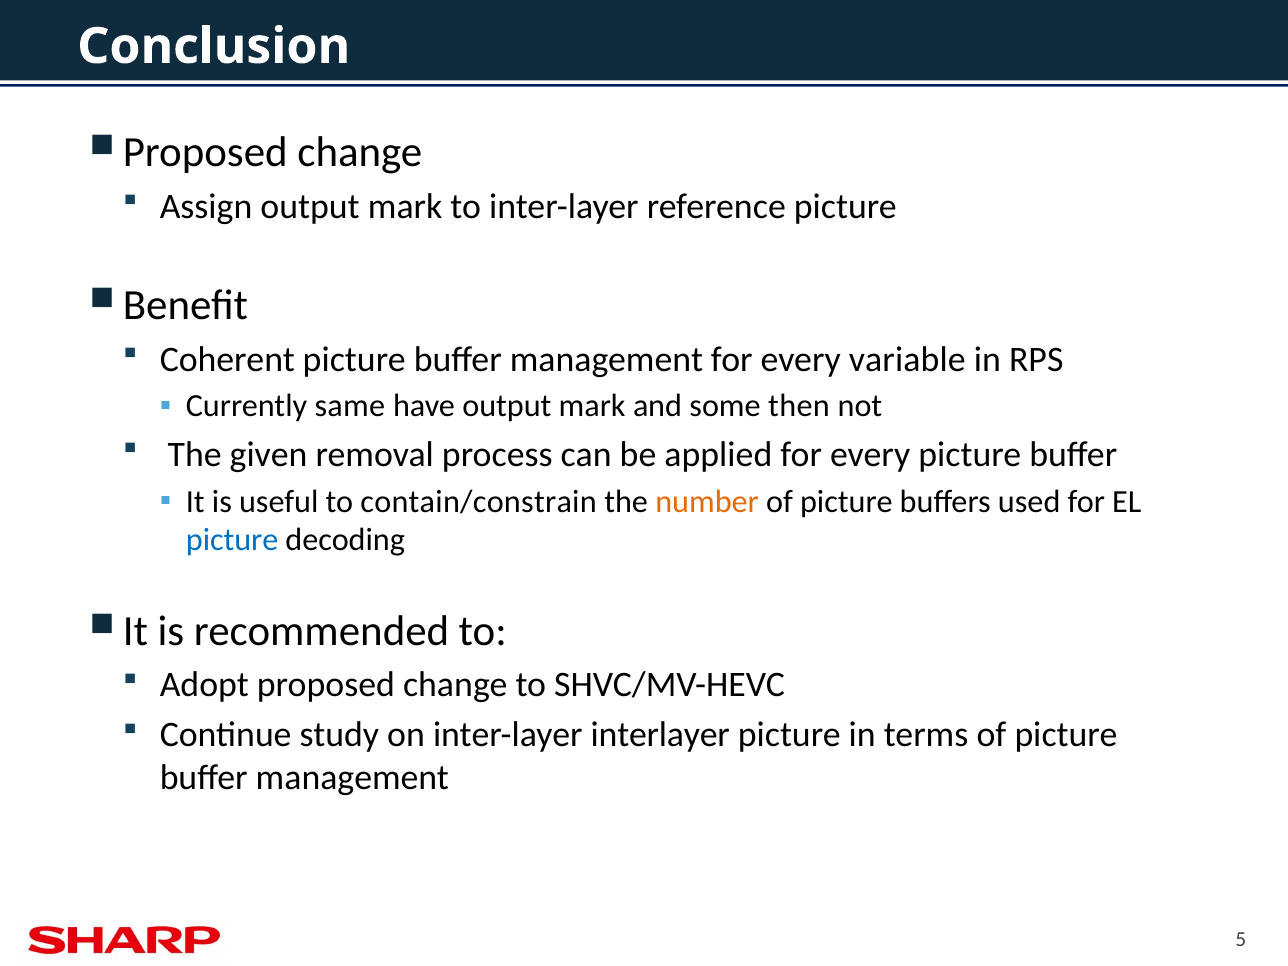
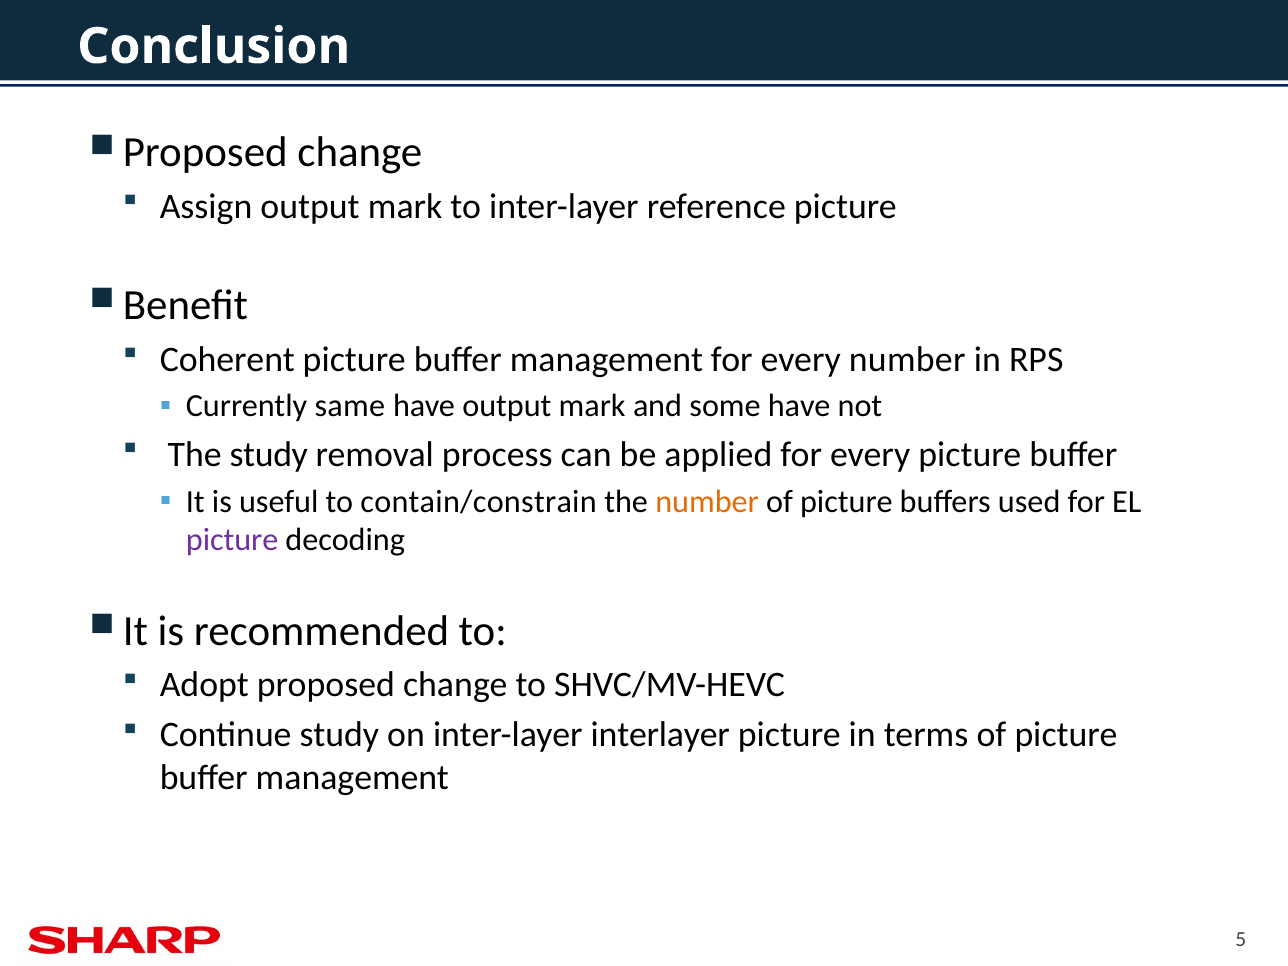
every variable: variable -> number
some then: then -> have
The given: given -> study
picture at (232, 540) colour: blue -> purple
